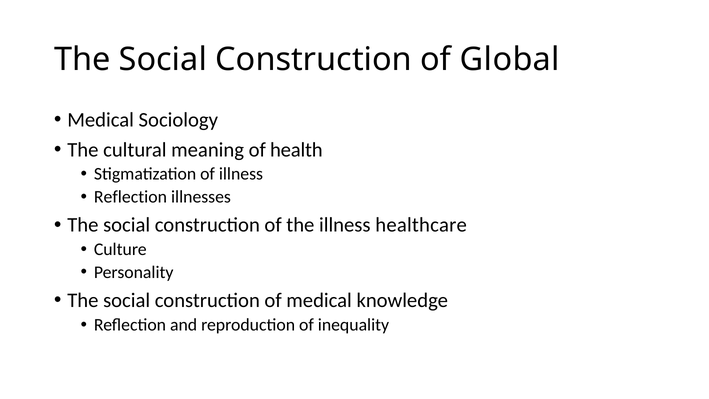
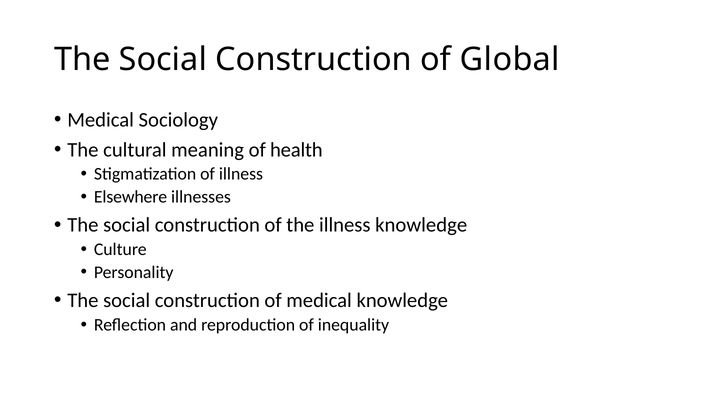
Reflection at (130, 197): Reflection -> Elsewhere
illness healthcare: healthcare -> knowledge
